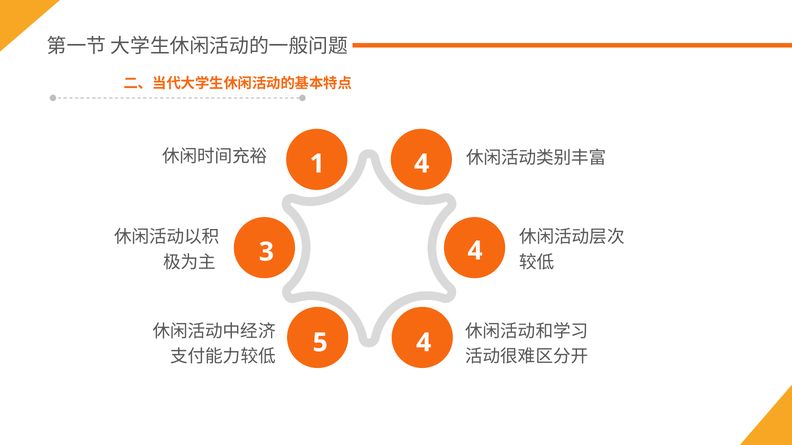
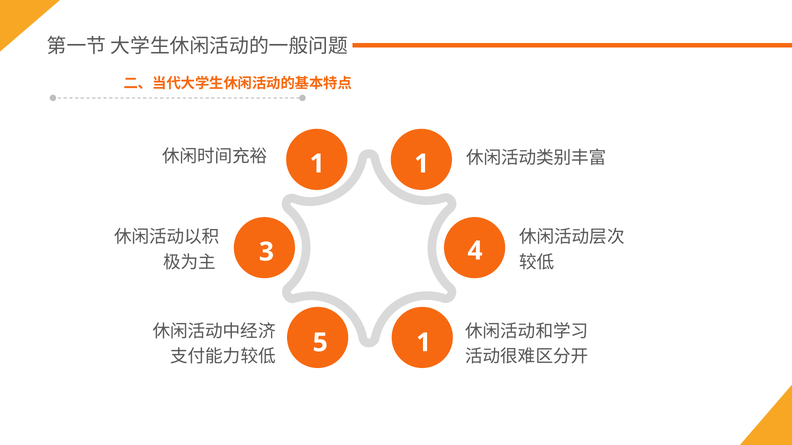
1 4: 4 -> 1
5 4: 4 -> 1
